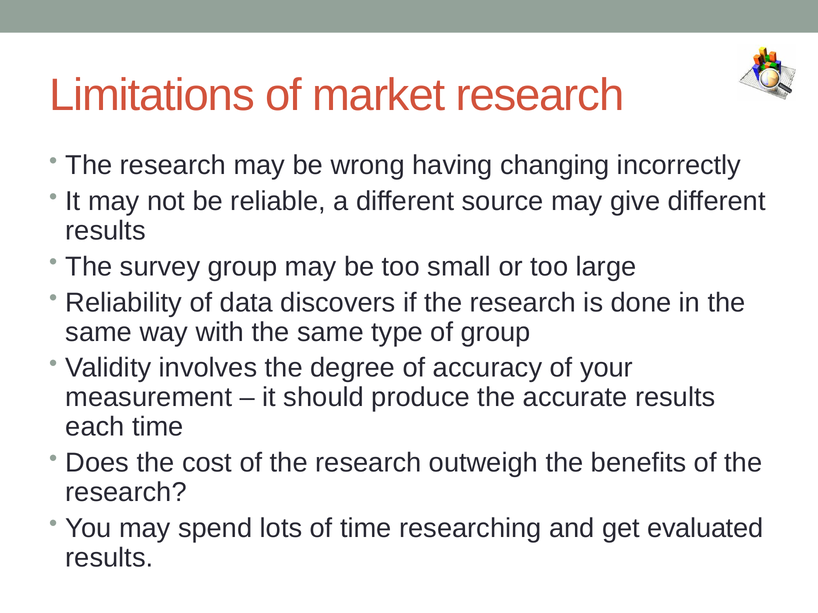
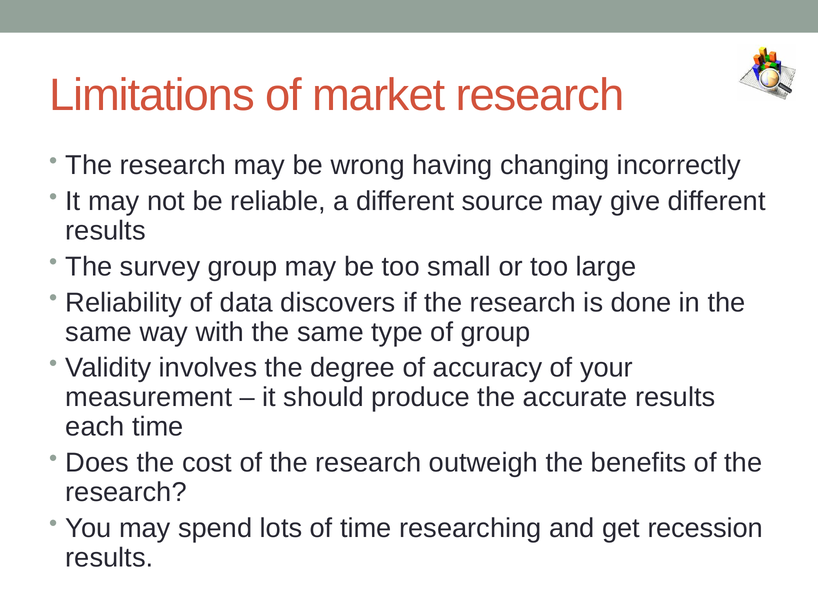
evaluated: evaluated -> recession
